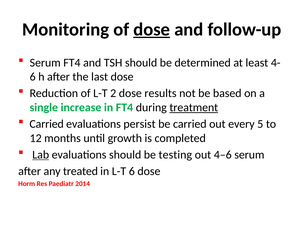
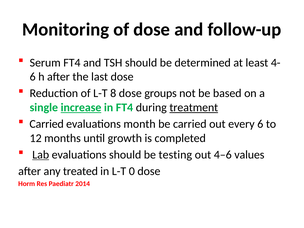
dose at (152, 29) underline: present -> none
2: 2 -> 8
results: results -> groups
increase underline: none -> present
persist: persist -> month
every 5: 5 -> 6
4–6 serum: serum -> values
L-T 6: 6 -> 0
